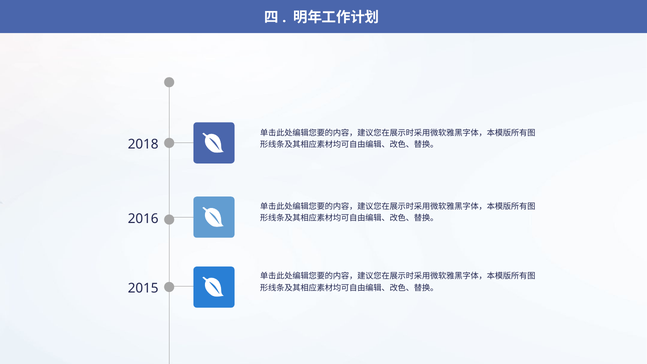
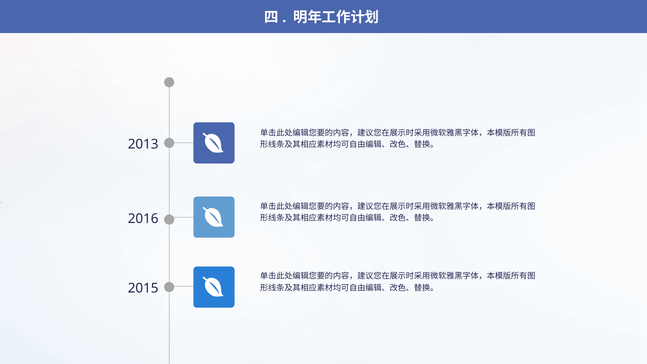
2018: 2018 -> 2013
